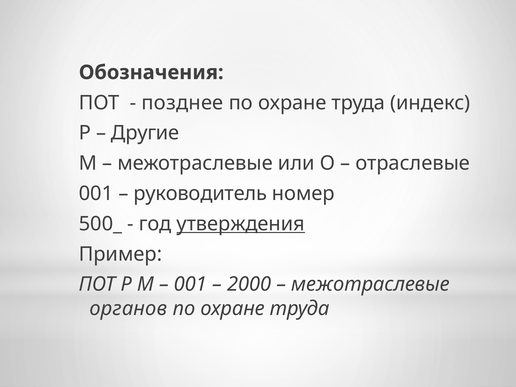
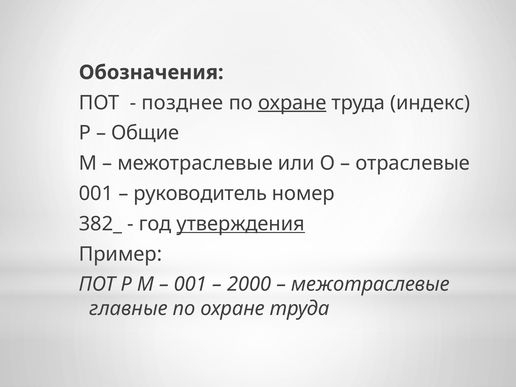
охране at (292, 103) underline: none -> present
Другие: Другие -> Общие
500_: 500_ -> 382_
органов: органов -> главные
